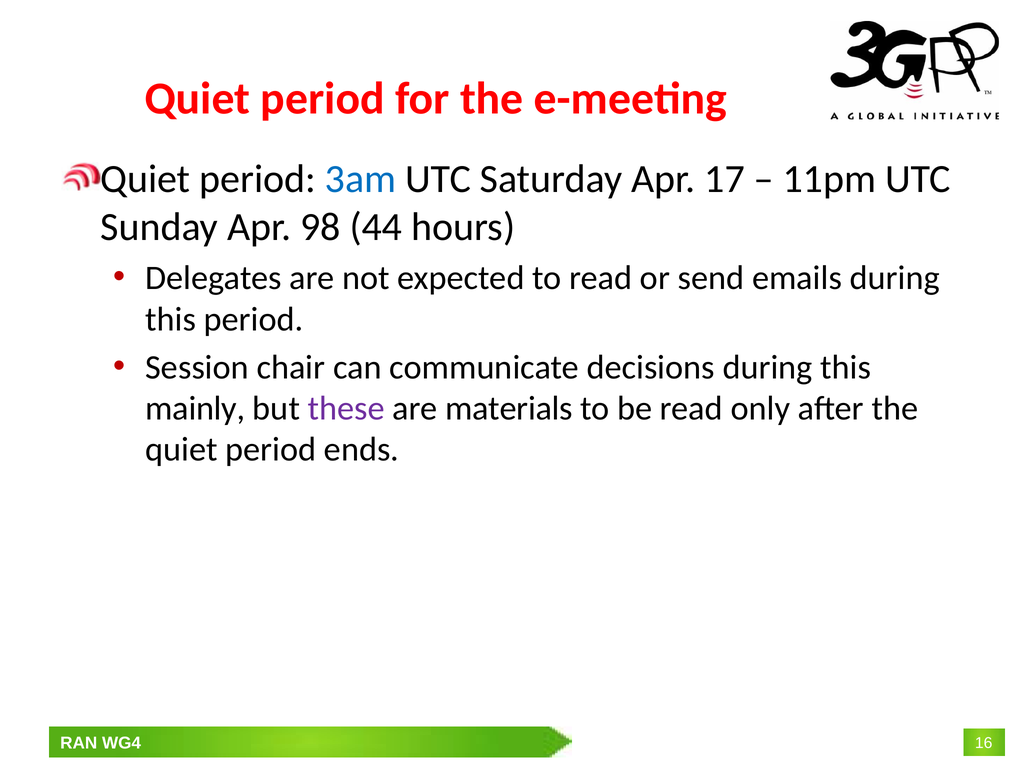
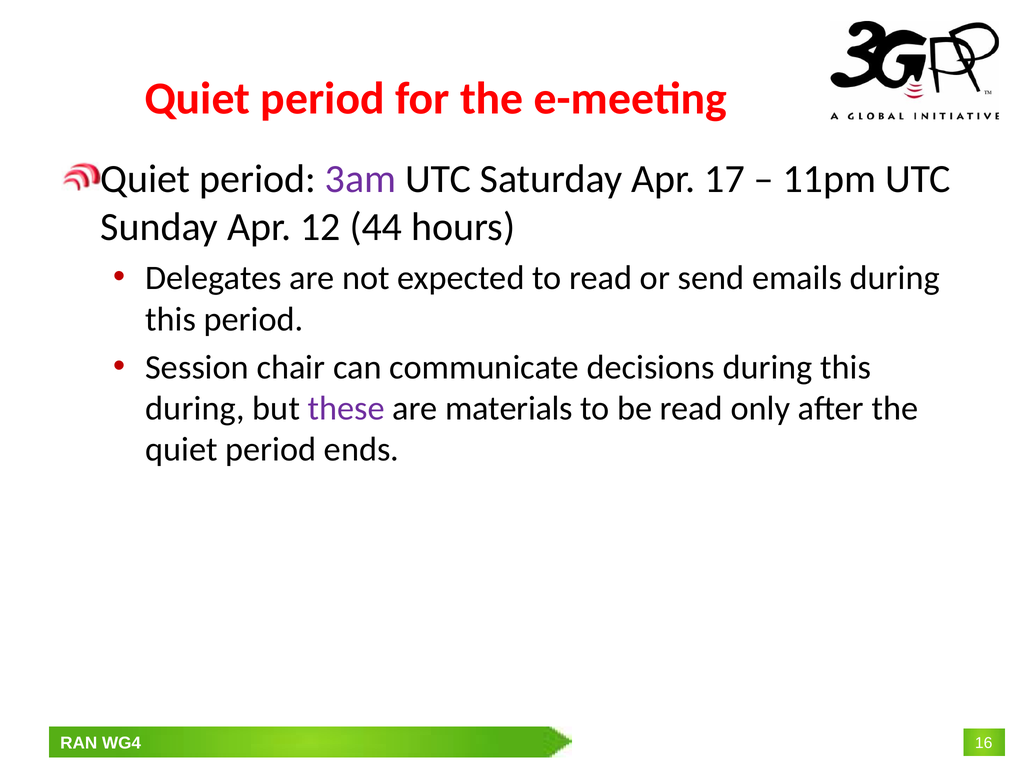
3am colour: blue -> purple
98: 98 -> 12
mainly at (195, 408): mainly -> during
